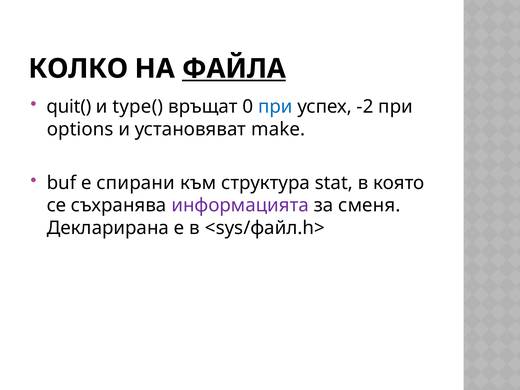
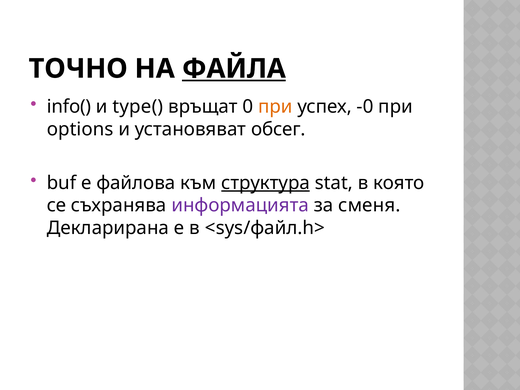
КОЛКО: КОЛКО -> ТОЧНО
quit(: quit( -> info(
при at (275, 107) colour: blue -> orange
-2: -2 -> -0
make: make -> обсег
спирани: спирани -> файлова
структура underline: none -> present
